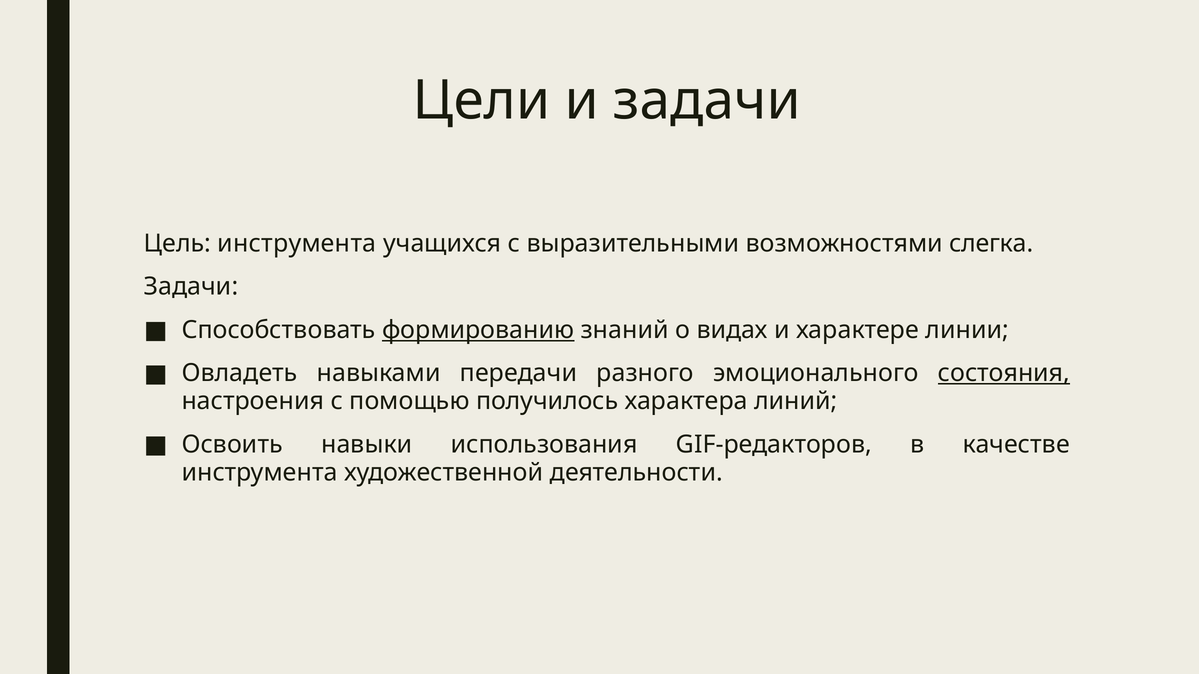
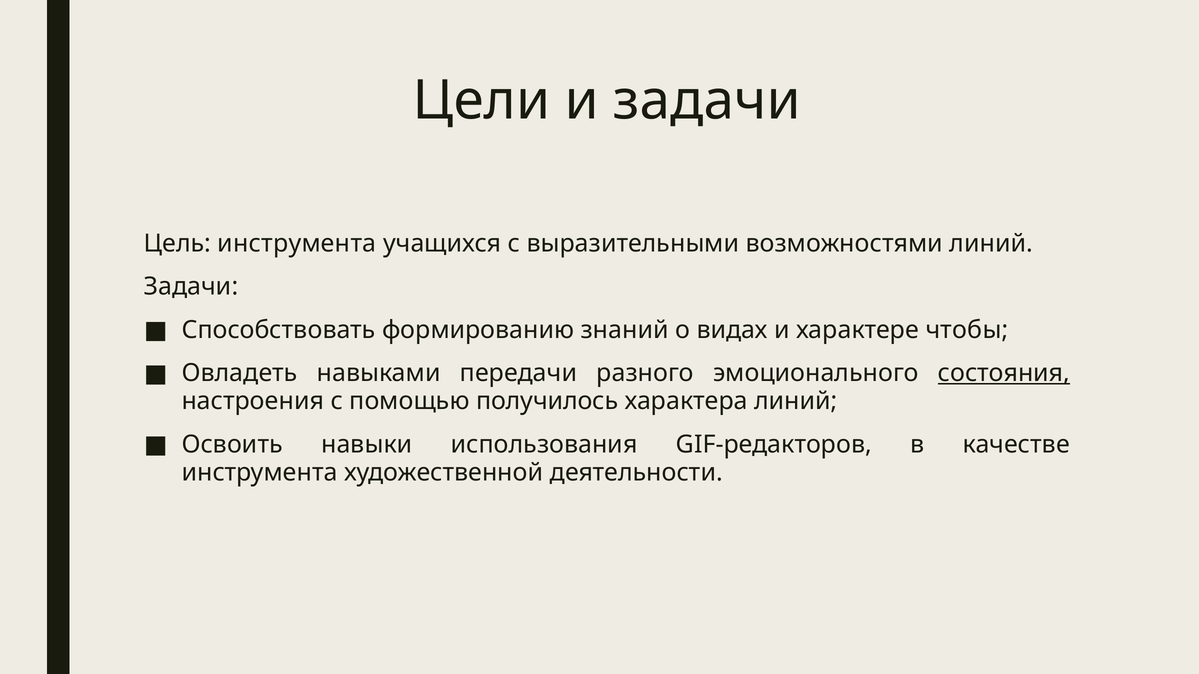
возможностями слегка: слегка -> линий
формированию underline: present -> none
линии: линии -> чтобы
